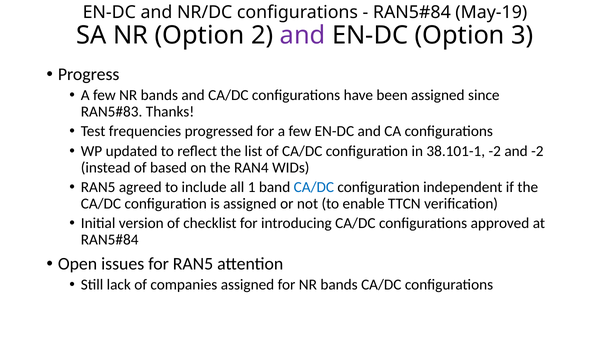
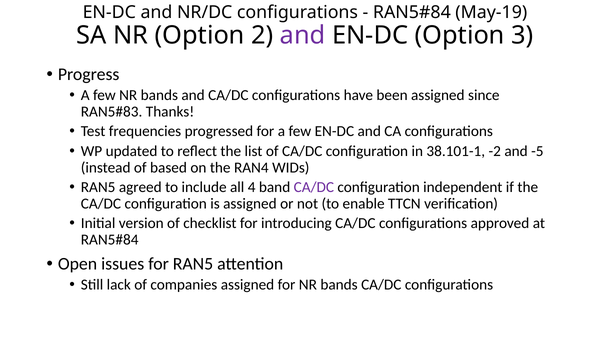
and -2: -2 -> -5
1: 1 -> 4
CA/DC at (314, 187) colour: blue -> purple
